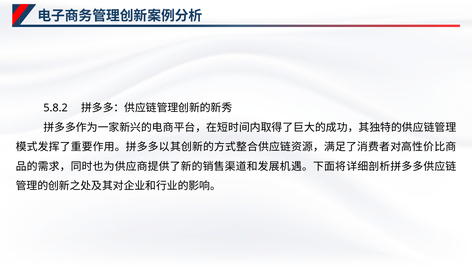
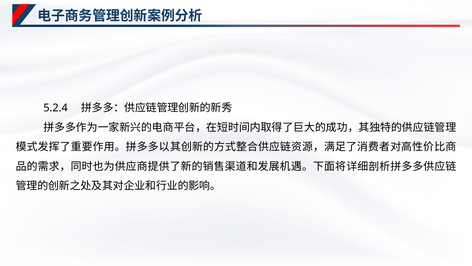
5.8.2: 5.8.2 -> 5.2.4
